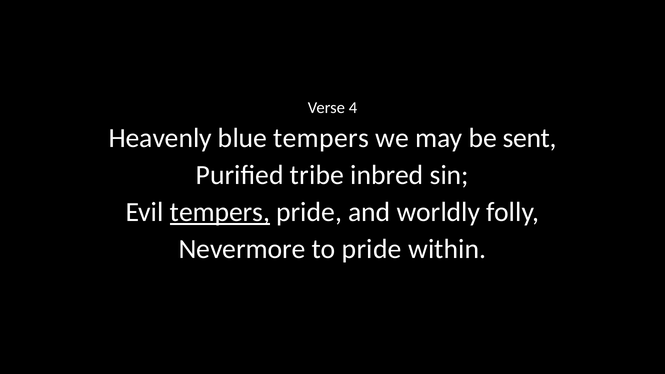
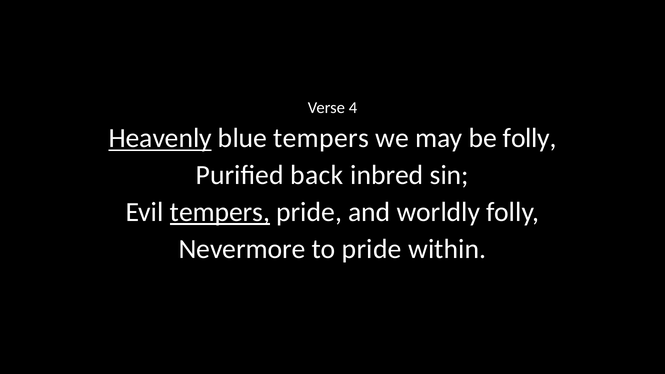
Heavenly underline: none -> present
be sent: sent -> folly
tribe: tribe -> back
